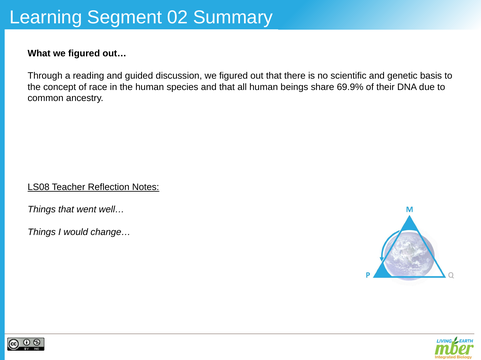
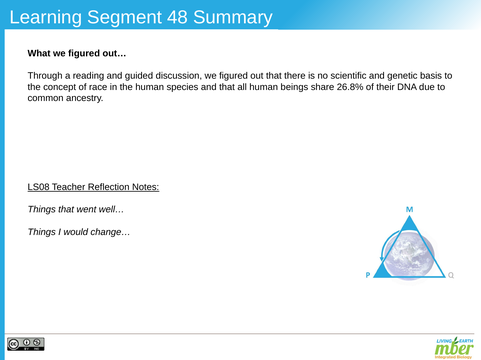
02: 02 -> 48
69.9%: 69.9% -> 26.8%
